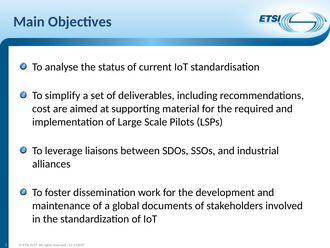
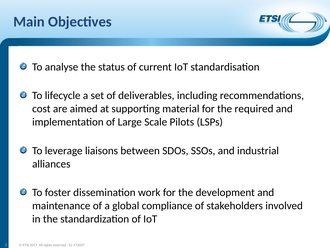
simplify: simplify -> lifecycle
documents: documents -> compliance
